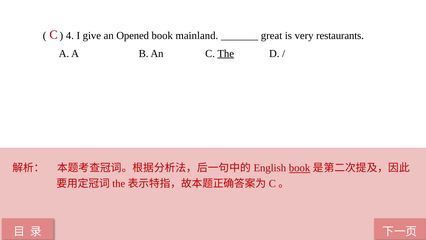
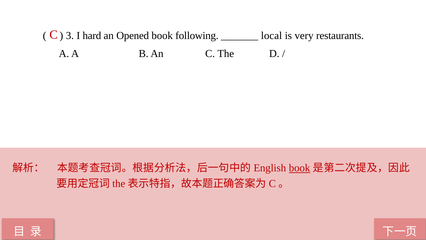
4: 4 -> 3
give: give -> hard
mainland: mainland -> following
great: great -> local
The underline: present -> none
